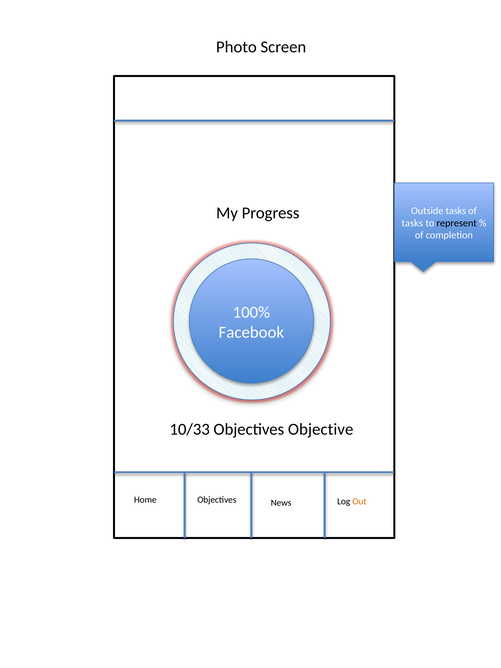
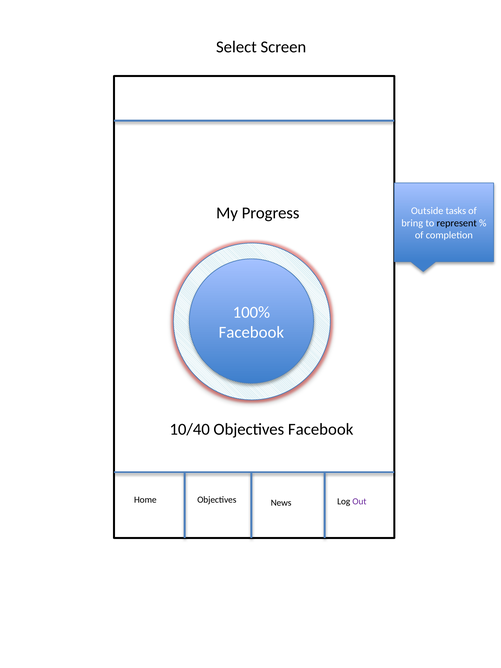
Photo: Photo -> Select
tasks at (412, 223): tasks -> bring
10/33: 10/33 -> 10/40
Objectives Objective: Objective -> Facebook
Out colour: orange -> purple
